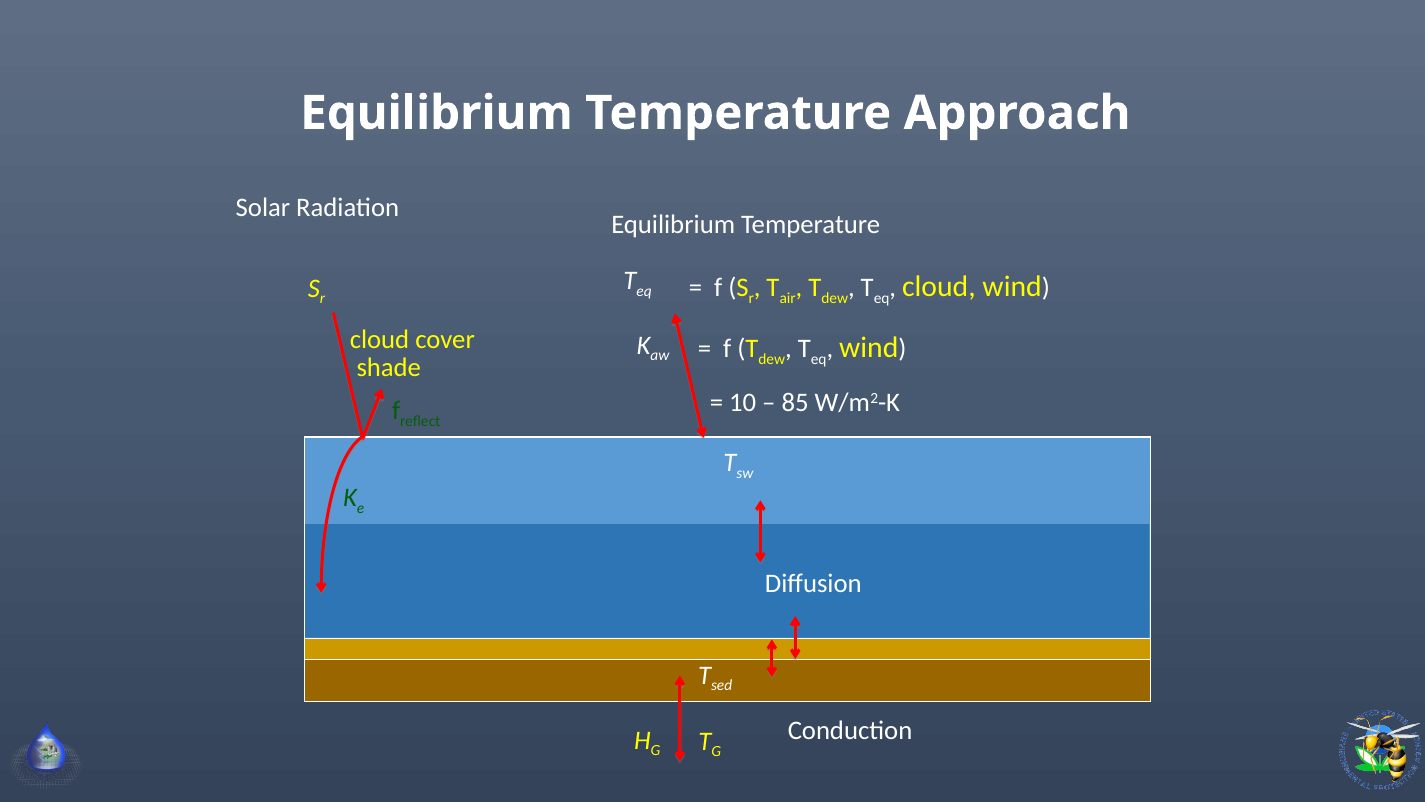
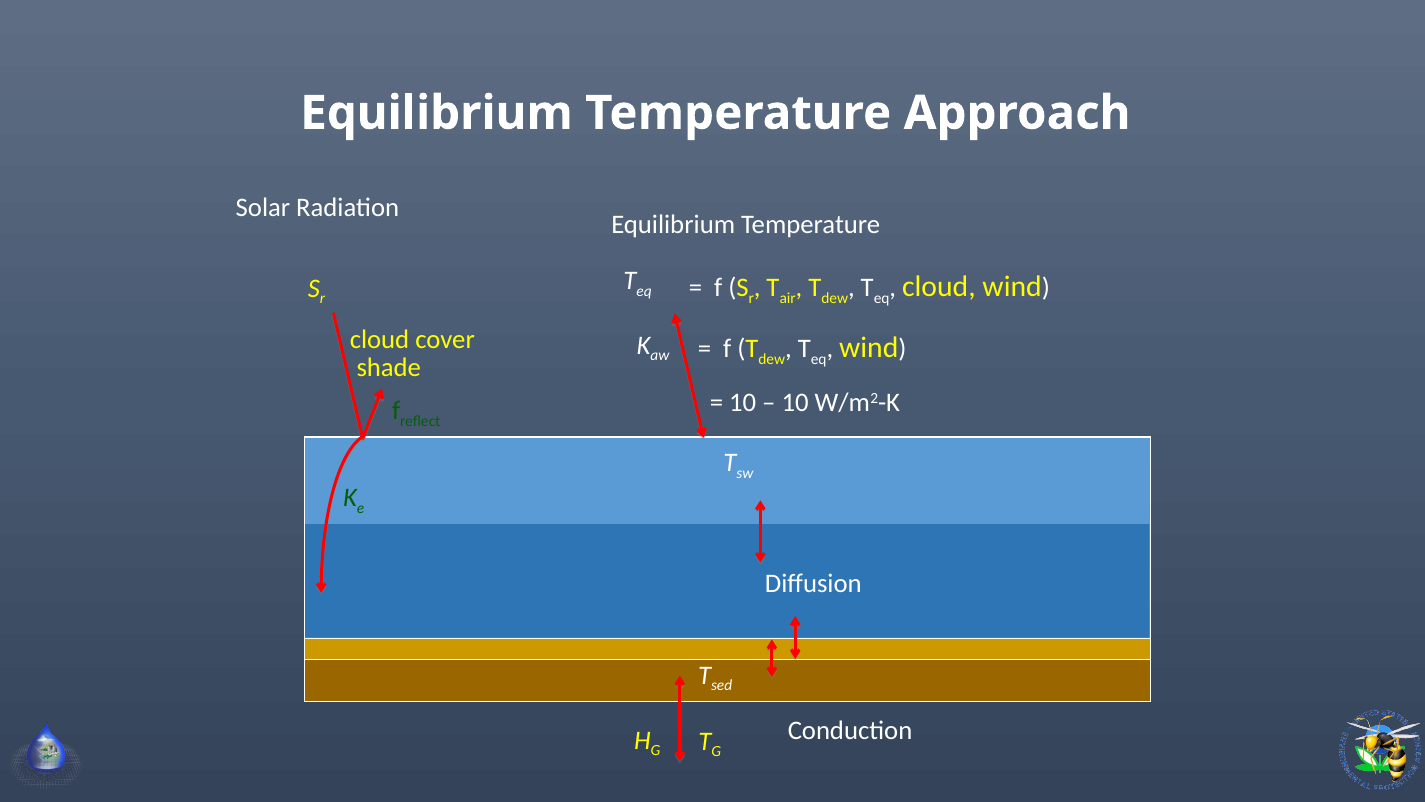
85 at (795, 403): 85 -> 10
